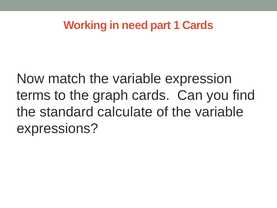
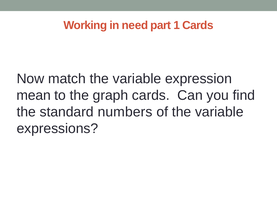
terms: terms -> mean
calculate: calculate -> numbers
